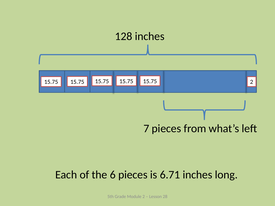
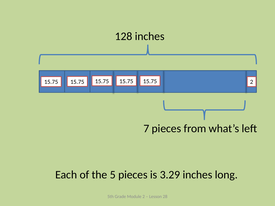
6: 6 -> 5
6.71: 6.71 -> 3.29
